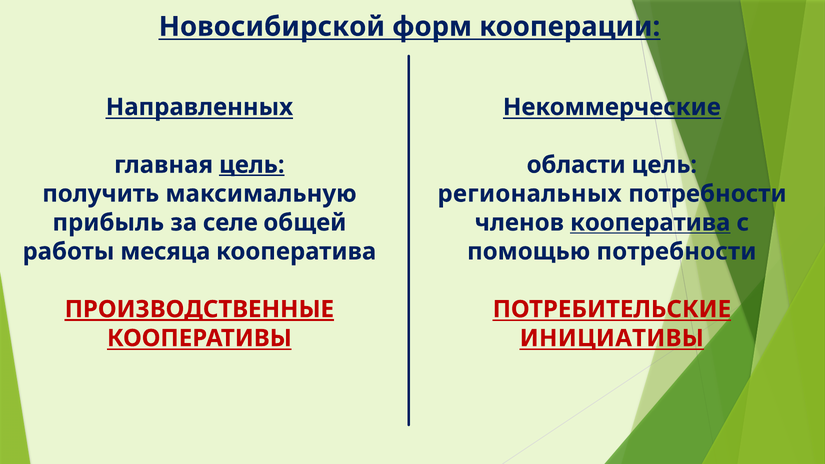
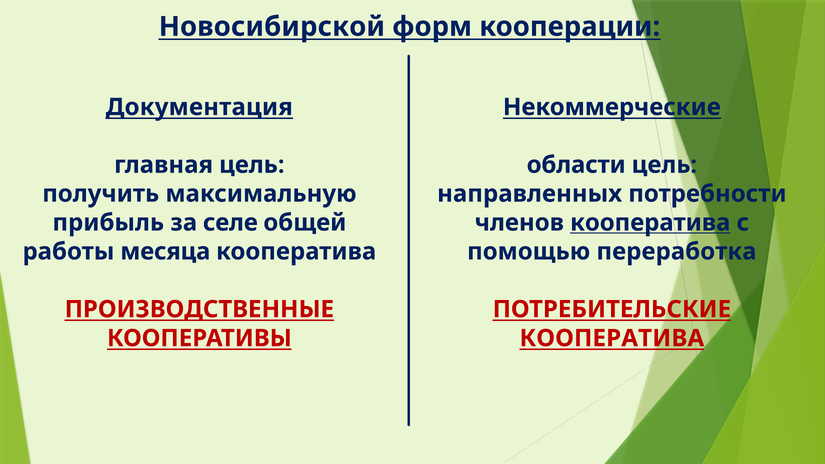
Направленных: Направленных -> Документация
цель at (252, 165) underline: present -> none
региональных: региональных -> направленных
помощью потребности: потребности -> переработка
ПРОИЗВОДСТВЕННЫЕ underline: present -> none
ИНИЦИАТИВЫ at (612, 338): ИНИЦИАТИВЫ -> КООПЕРАТИВА
